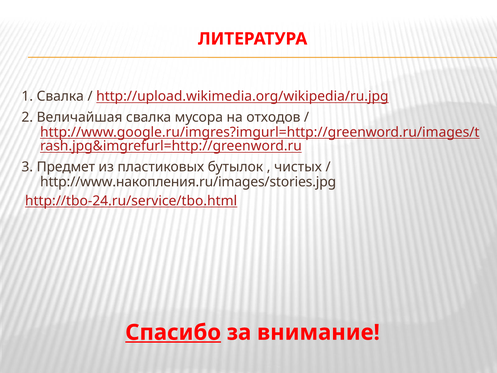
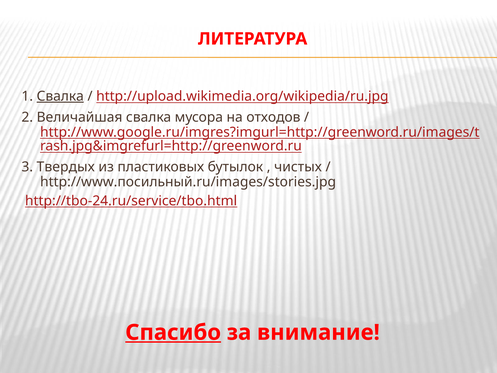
Свалка at (60, 96) underline: none -> present
Предмет: Предмет -> Твердых
http://www.накопления.ru/images/stories.jpg: http://www.накопления.ru/images/stories.jpg -> http://www.посильный.ru/images/stories.jpg
